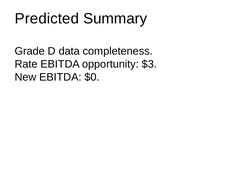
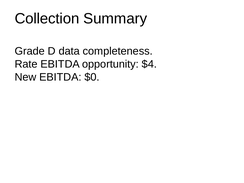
Predicted: Predicted -> Collection
$3: $3 -> $4
